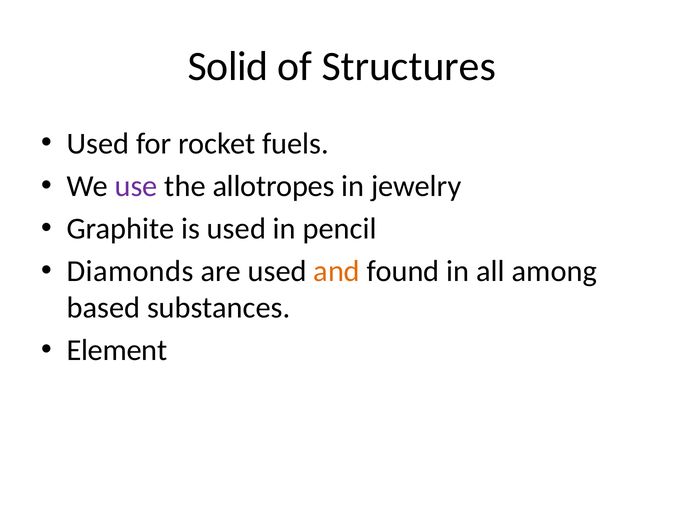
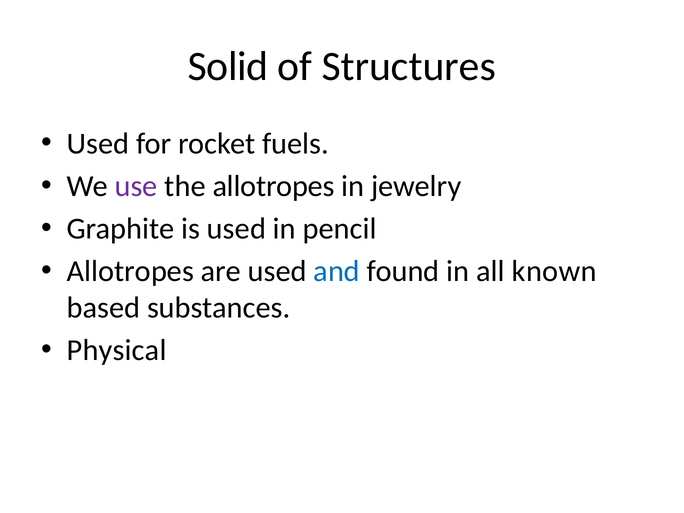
Diamonds at (130, 271): Diamonds -> Allotropes
and colour: orange -> blue
among: among -> known
Element: Element -> Physical
